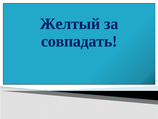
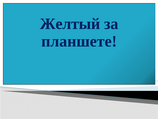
совпадать: совпадать -> планшете
